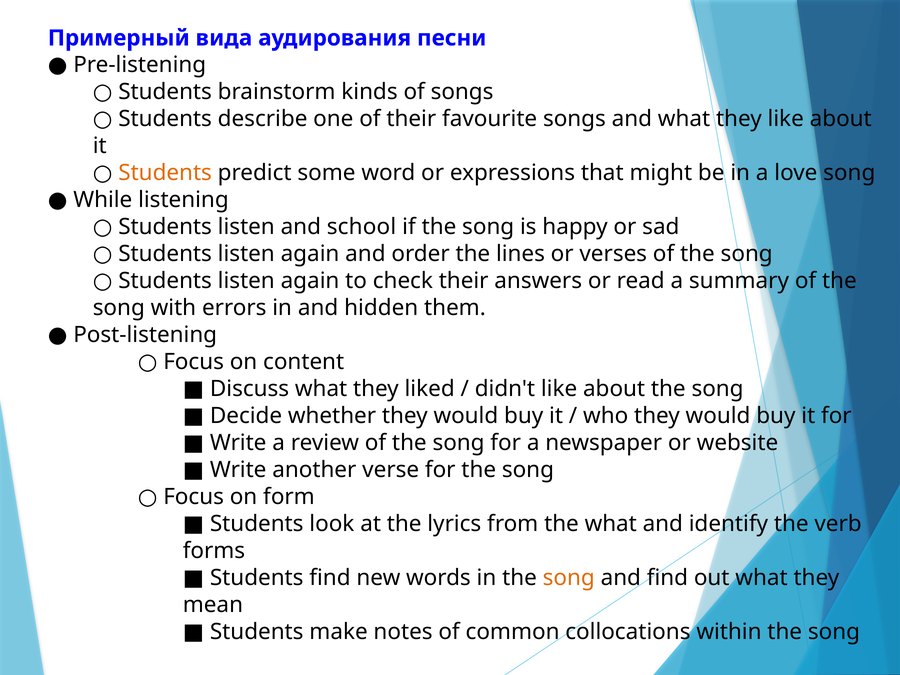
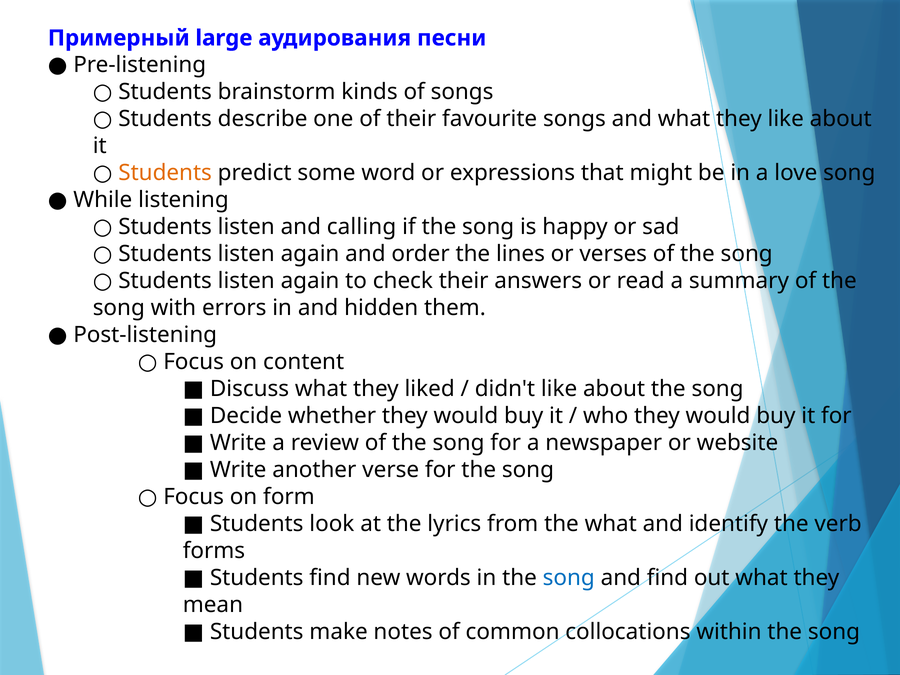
вида: вида -> large
school: school -> calling
song at (569, 578) colour: orange -> blue
